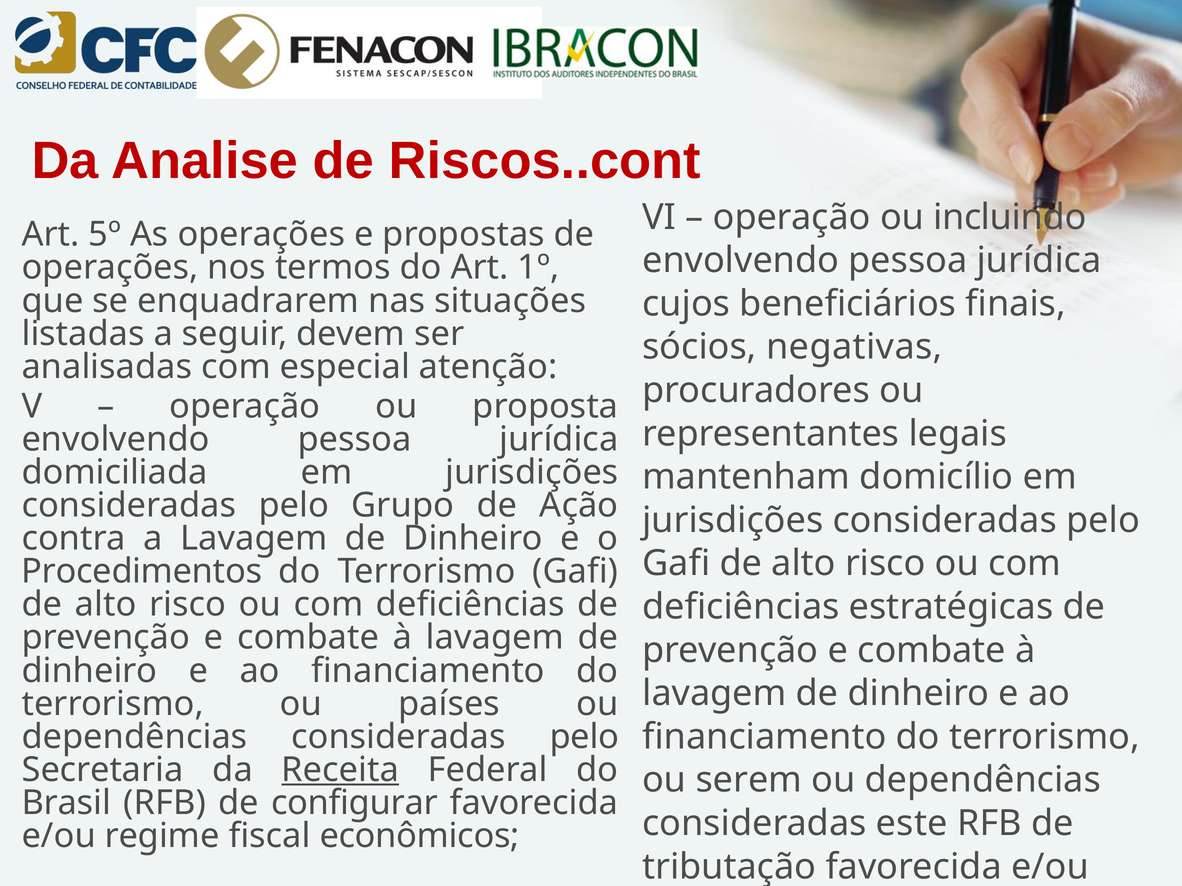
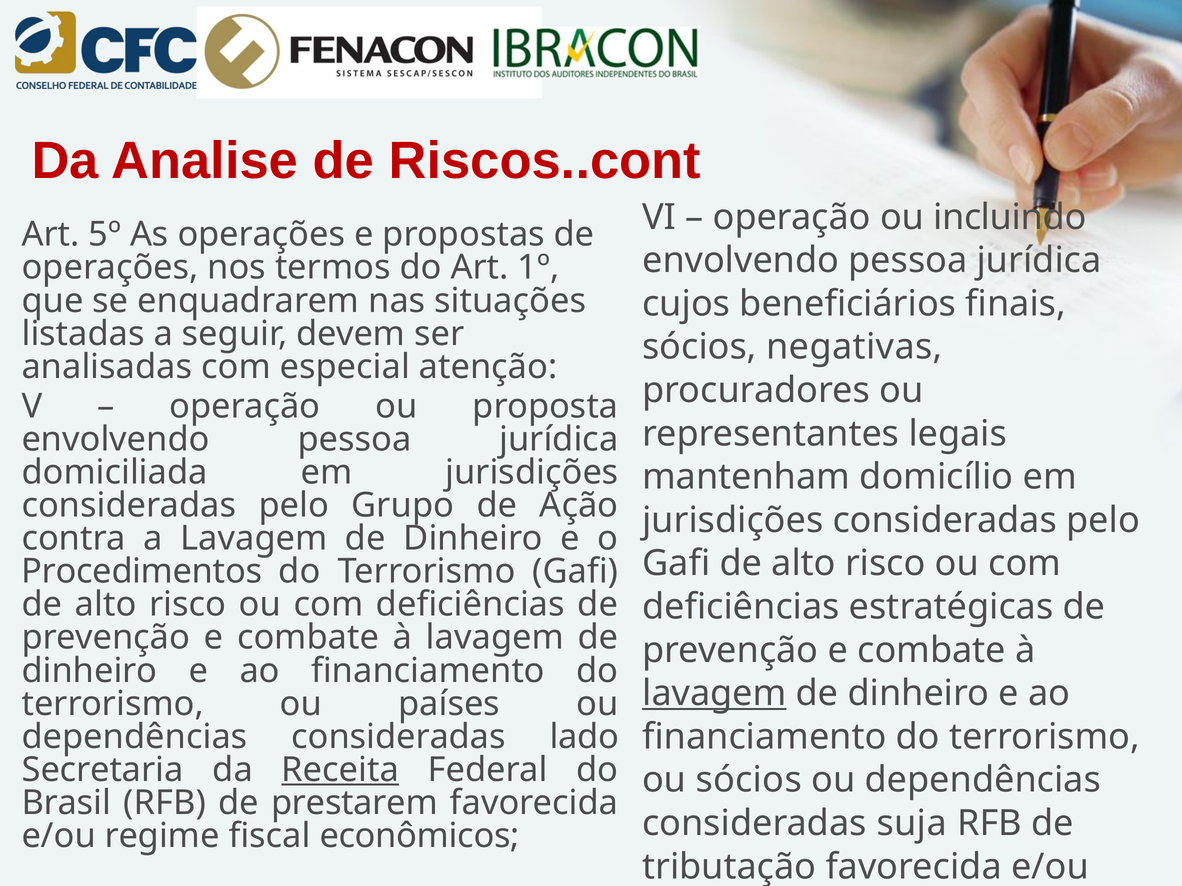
lavagem at (714, 694) underline: none -> present
dependências consideradas pelo: pelo -> lado
ou serem: serem -> sócios
configurar: configurar -> prestarem
este: este -> suja
